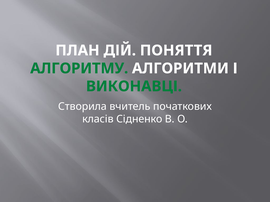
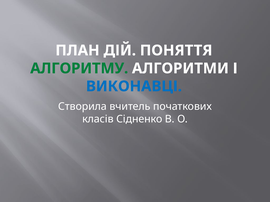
ВИКОНАВЦІ colour: green -> blue
